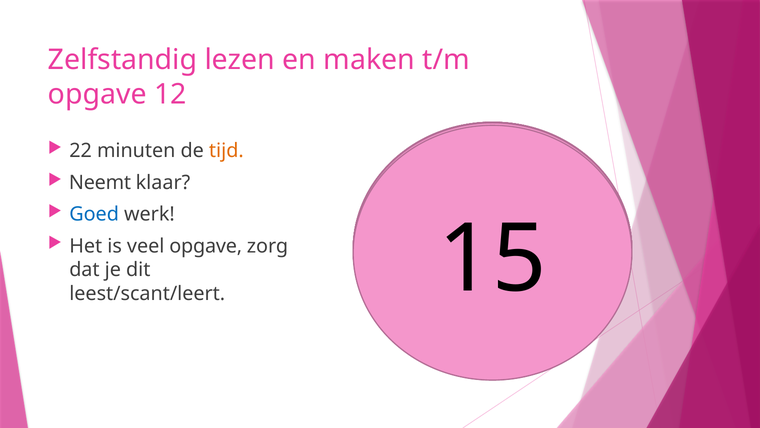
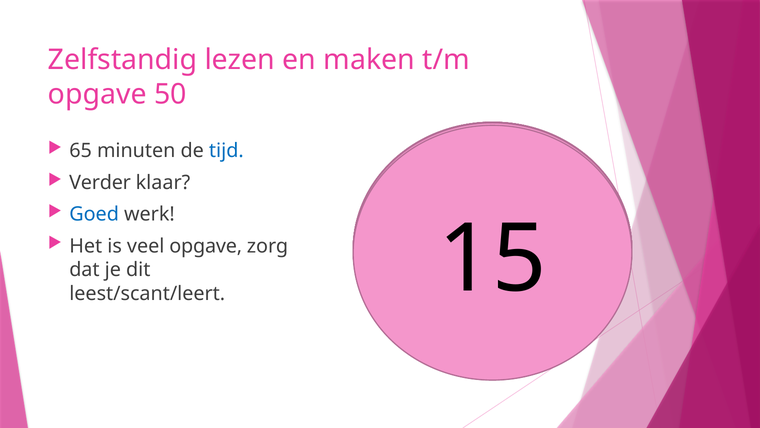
opgave 12: 12 -> 50
22: 22 -> 65
tijd colour: orange -> blue
Neemt: Neemt -> Verder
